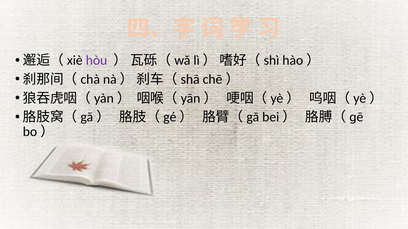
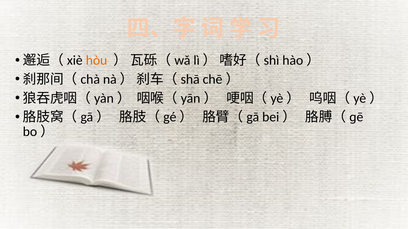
hòu colour: purple -> orange
